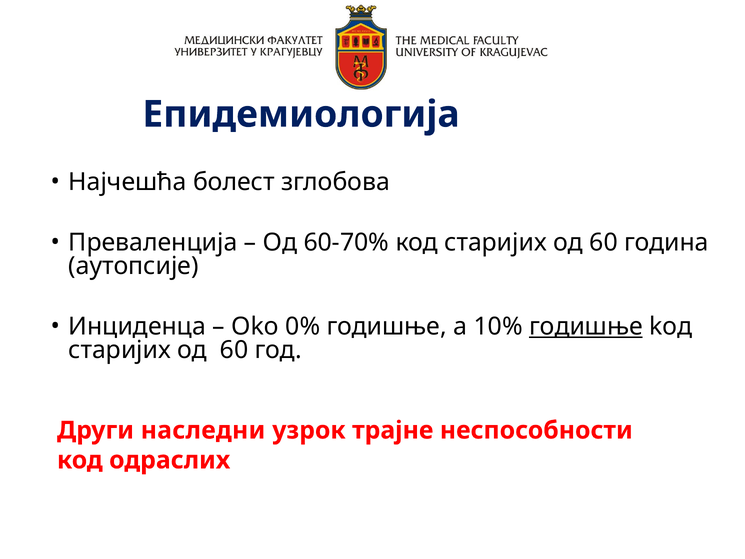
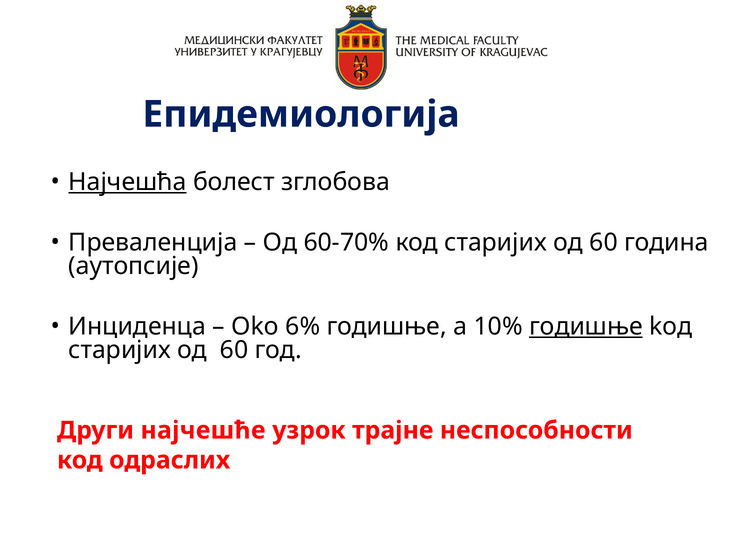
Најчешћа underline: none -> present
0%: 0% -> 6%
наследни: наследни -> најчешће
